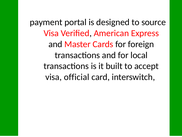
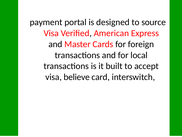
official: official -> believe
